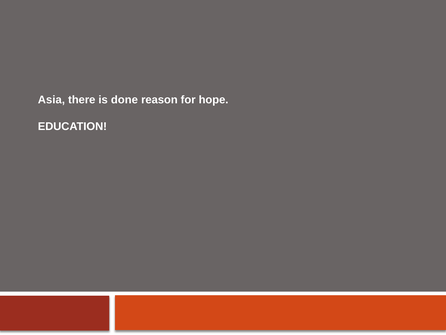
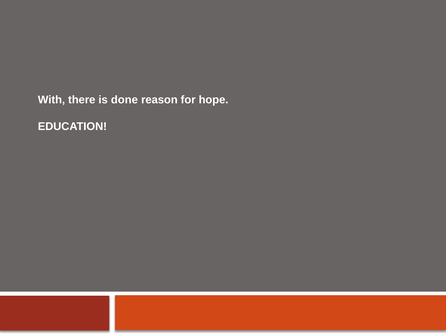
Asia: Asia -> With
